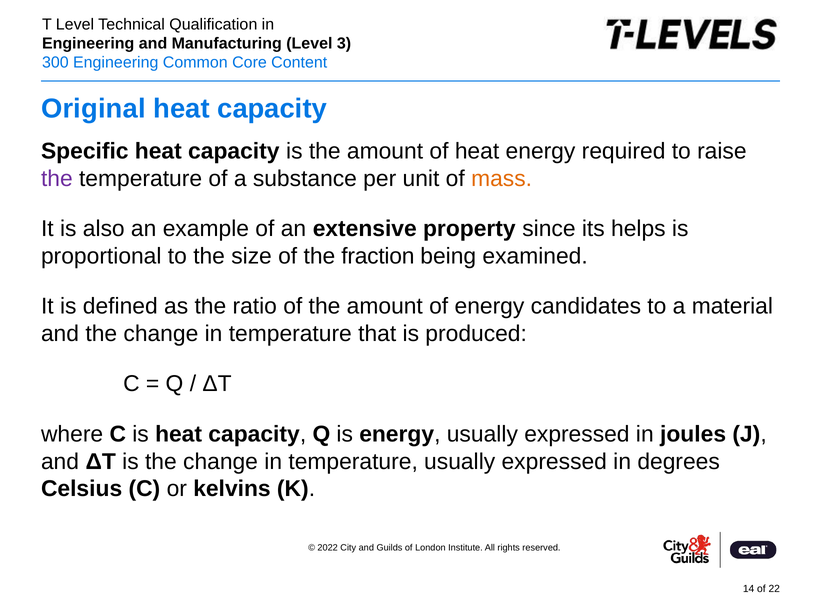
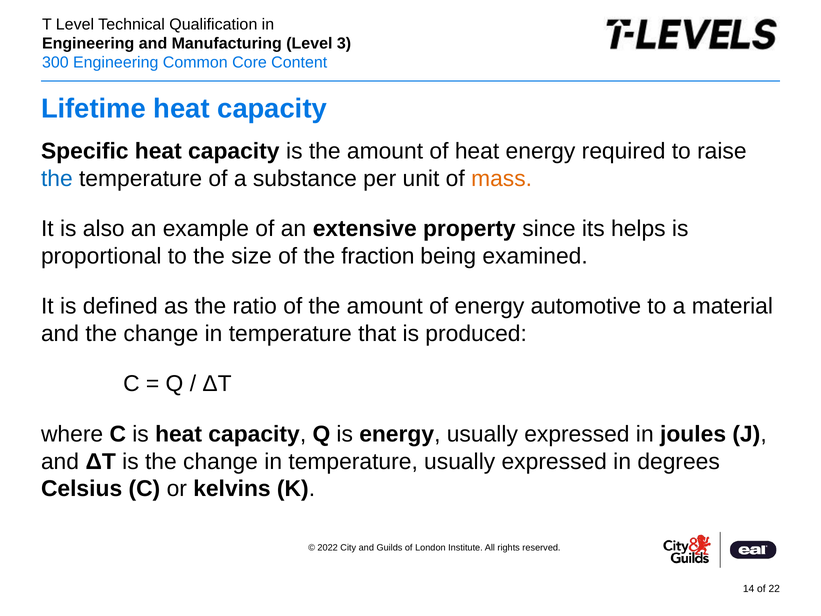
Original: Original -> Lifetime
the at (57, 178) colour: purple -> blue
candidates: candidates -> automotive
